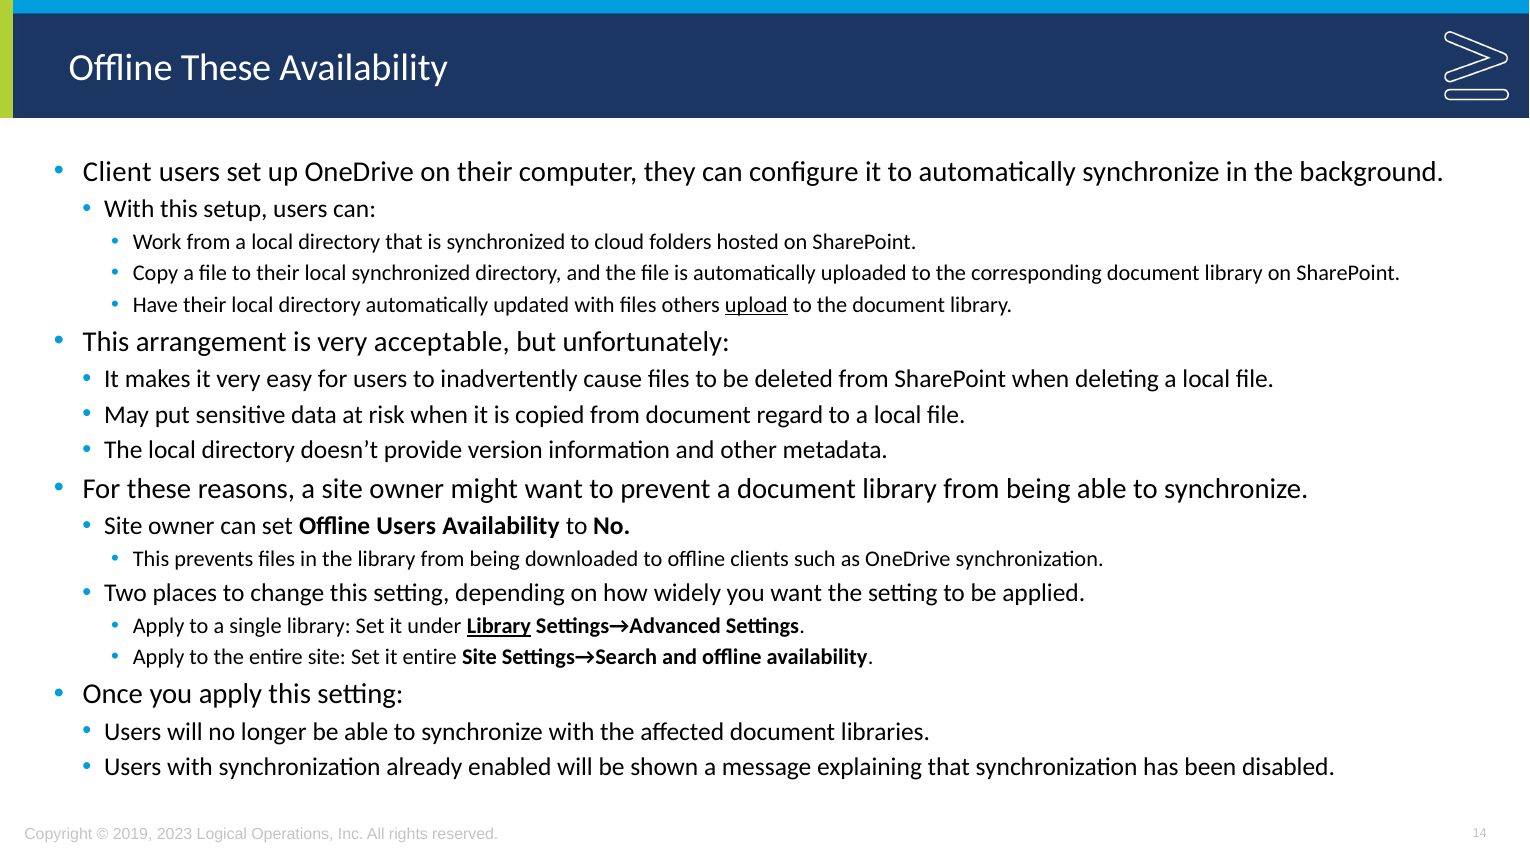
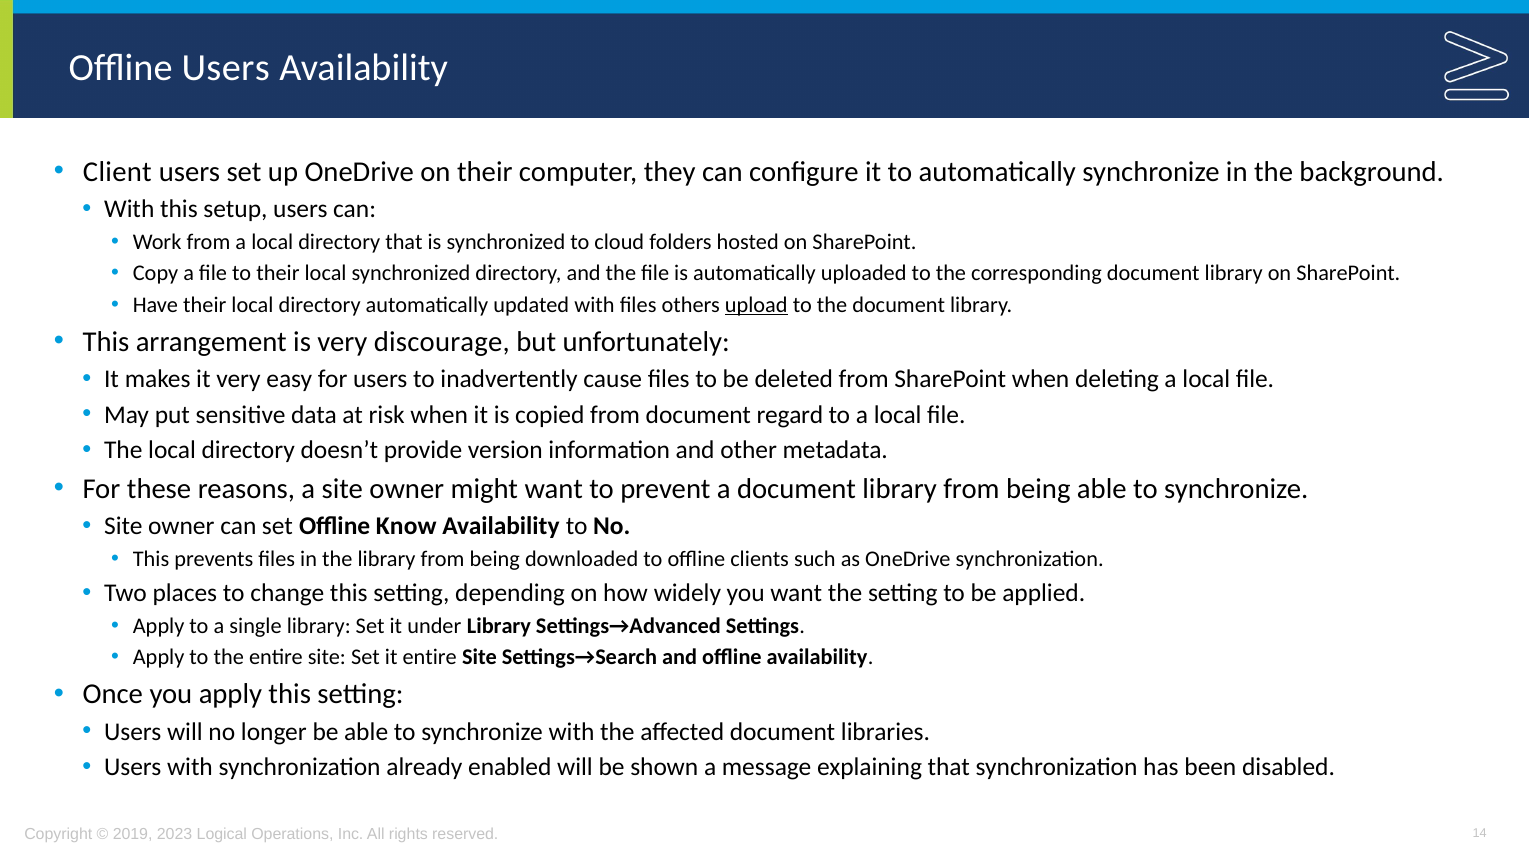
Offline These: These -> Users
acceptable: acceptable -> discourage
Offline Users: Users -> Know
Library at (499, 626) underline: present -> none
